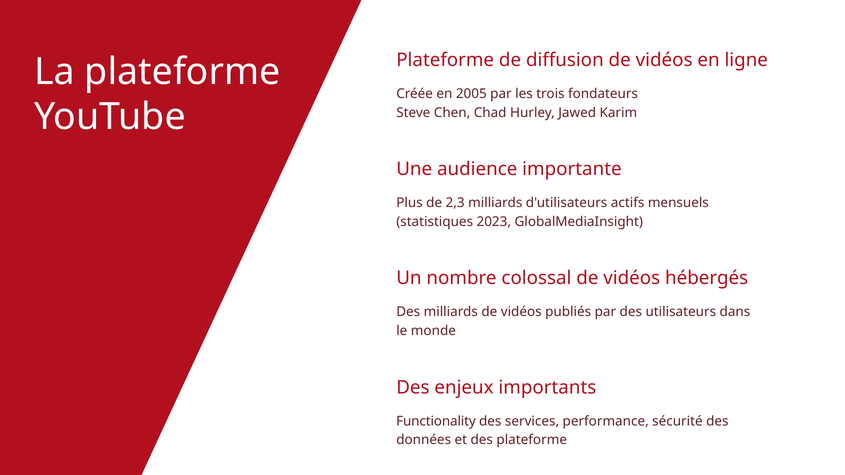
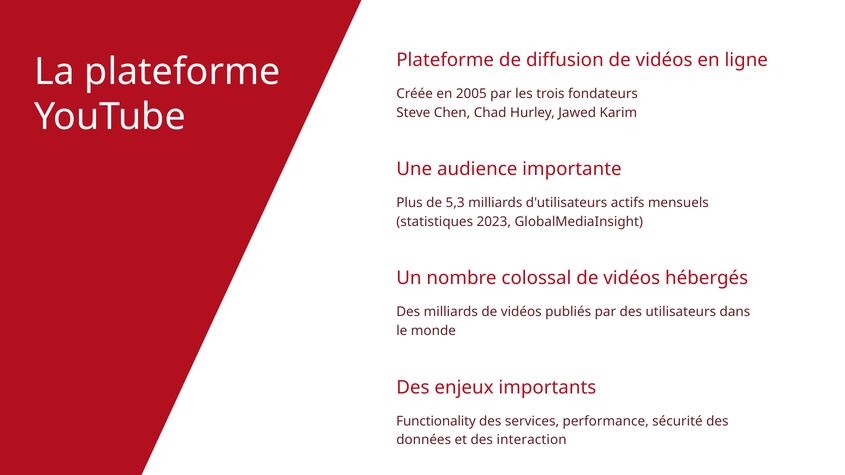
2,3: 2,3 -> 5,3
des plateforme: plateforme -> interaction
